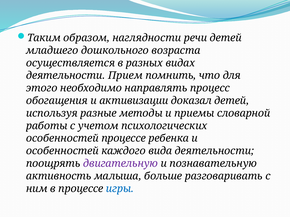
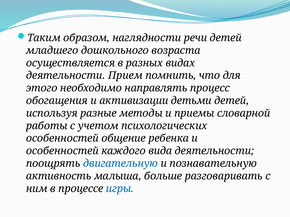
доказал: доказал -> детьми
особенностей процессе: процессе -> общение
двигательную colour: purple -> blue
